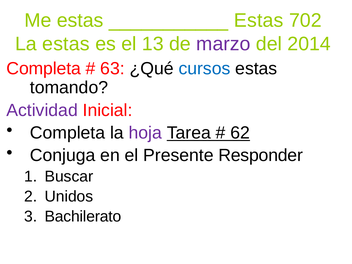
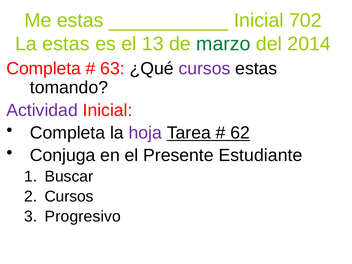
Estas at (259, 20): Estas -> Inicial
marzo colour: purple -> green
cursos at (204, 69) colour: blue -> purple
Responder: Responder -> Estudiante
Unidos at (69, 196): Unidos -> Cursos
Bachilerato: Bachilerato -> Progresivo
